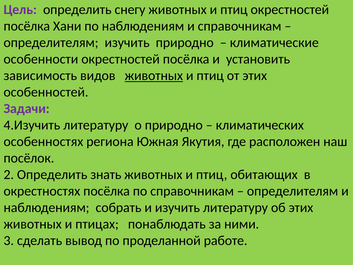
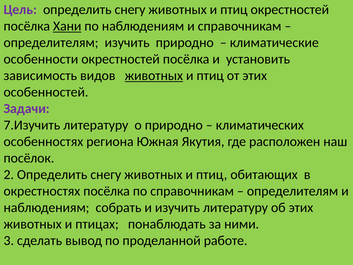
Хани underline: none -> present
4.Изучить: 4.Изучить -> 7.Изучить
2 Определить знать: знать -> снегу
